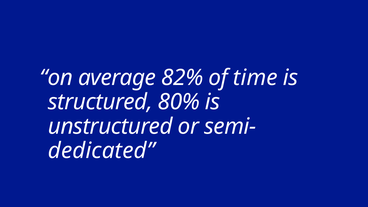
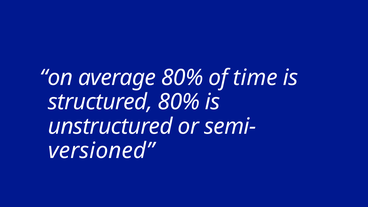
average 82%: 82% -> 80%
dedicated: dedicated -> versioned
